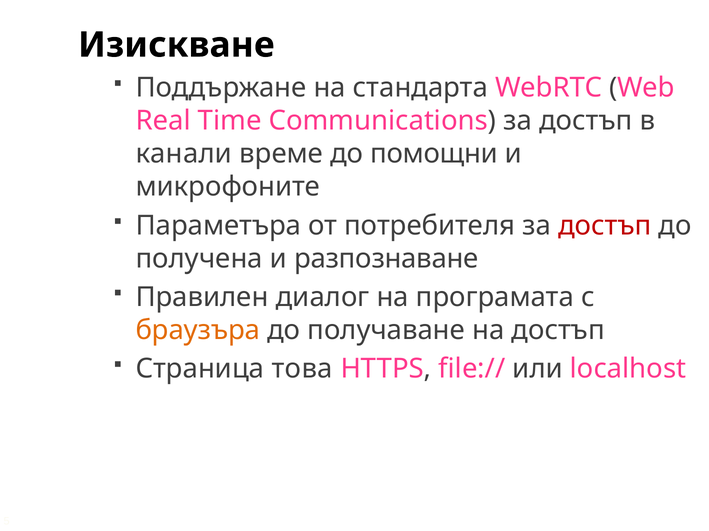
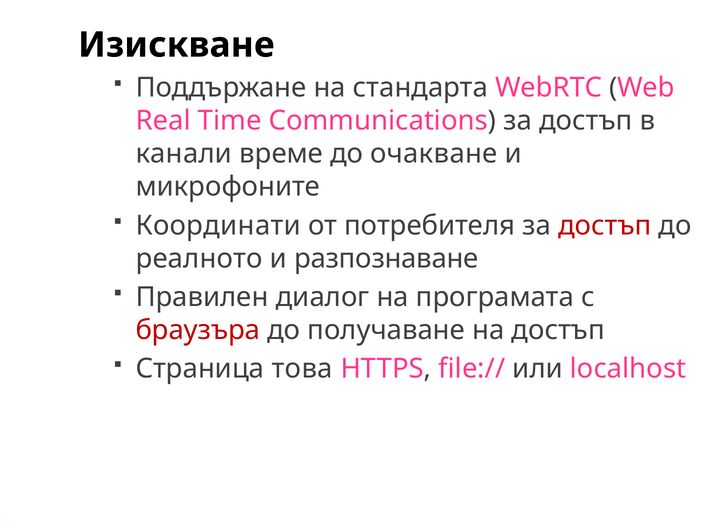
помощни: помощни -> очакване
Параметъра: Параметъра -> Координати
получена: получена -> реалното
браузъра colour: orange -> red
